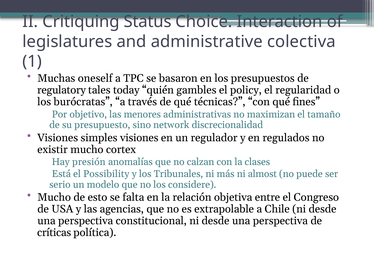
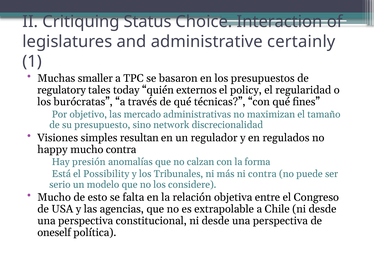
colectiva: colectiva -> certainly
oneself: oneself -> smaller
gambles: gambles -> externos
menores: menores -> mercado
simples visiones: visiones -> resultan
existir: existir -> happy
mucho cortex: cortex -> contra
clases: clases -> forma
ni almost: almost -> contra
críticas: críticas -> oneself
